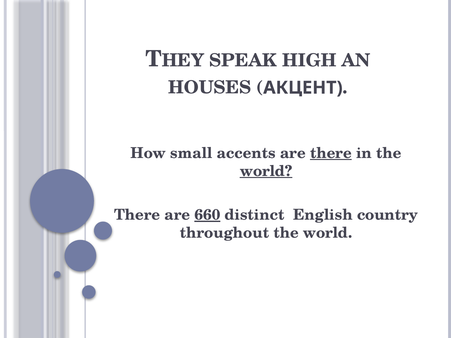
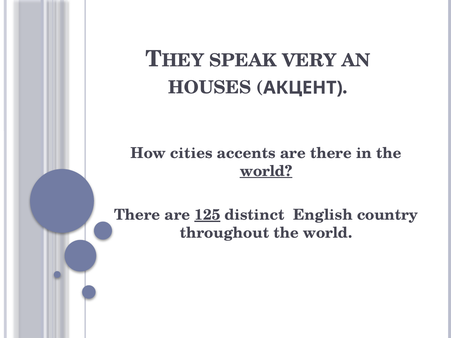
HIGH: HIGH -> VERY
small: small -> cities
there at (331, 153) underline: present -> none
660: 660 -> 125
